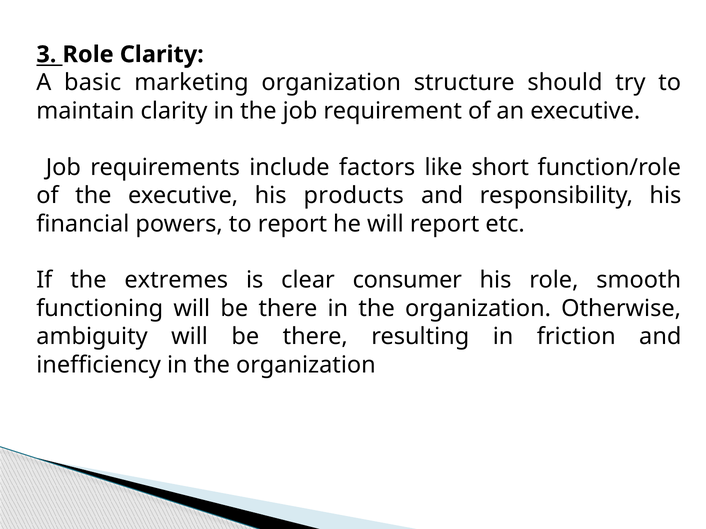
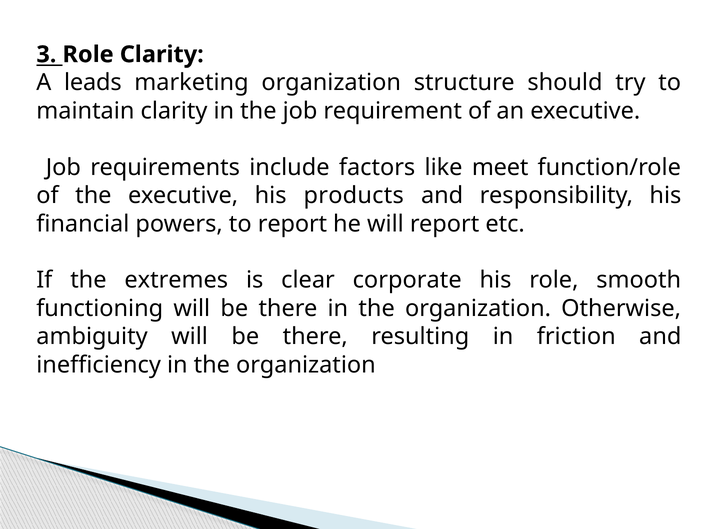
basic: basic -> leads
short: short -> meet
consumer: consumer -> corporate
